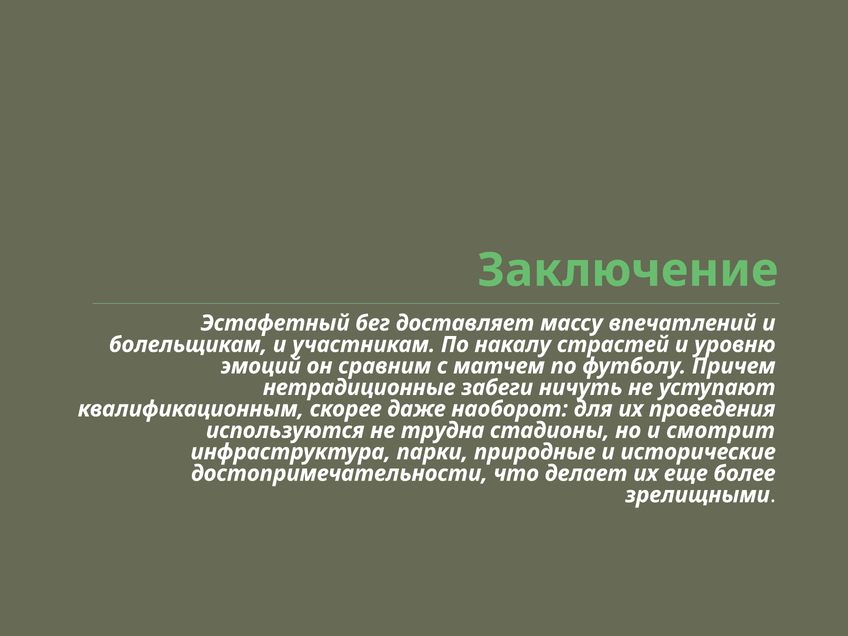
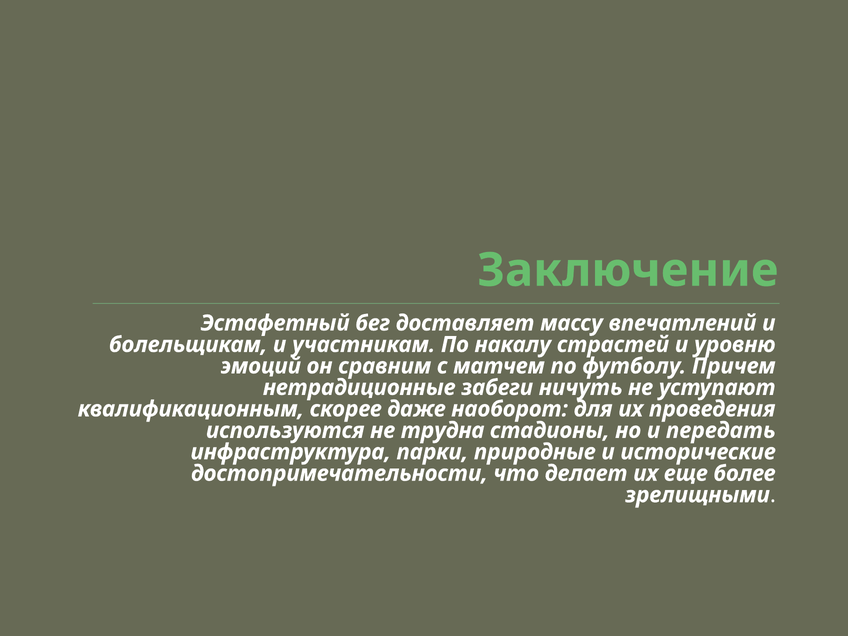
смотрит: смотрит -> передать
